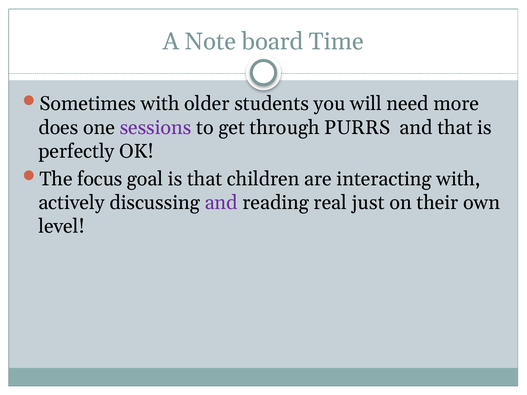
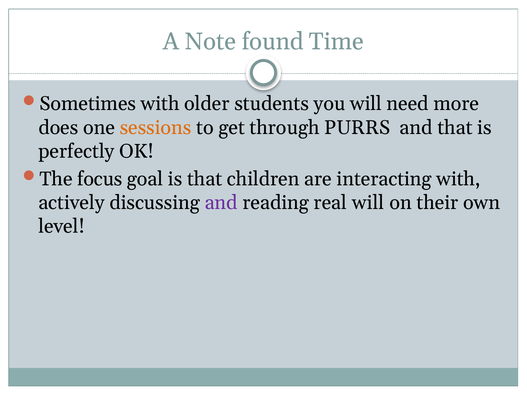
board: board -> found
sessions colour: purple -> orange
real just: just -> will
